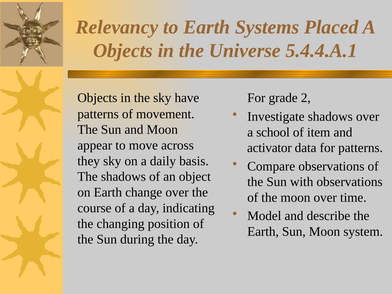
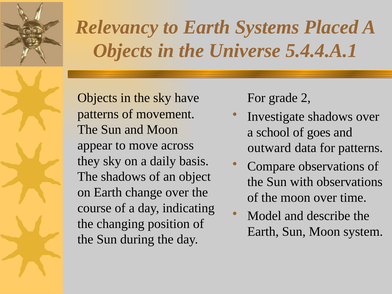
item: item -> goes
activator: activator -> outward
